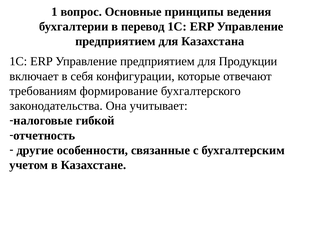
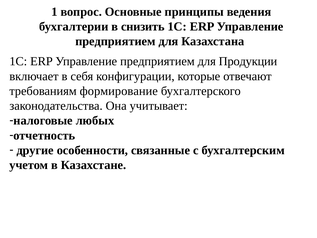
перевод: перевод -> снизить
гибкой: гибкой -> любых
